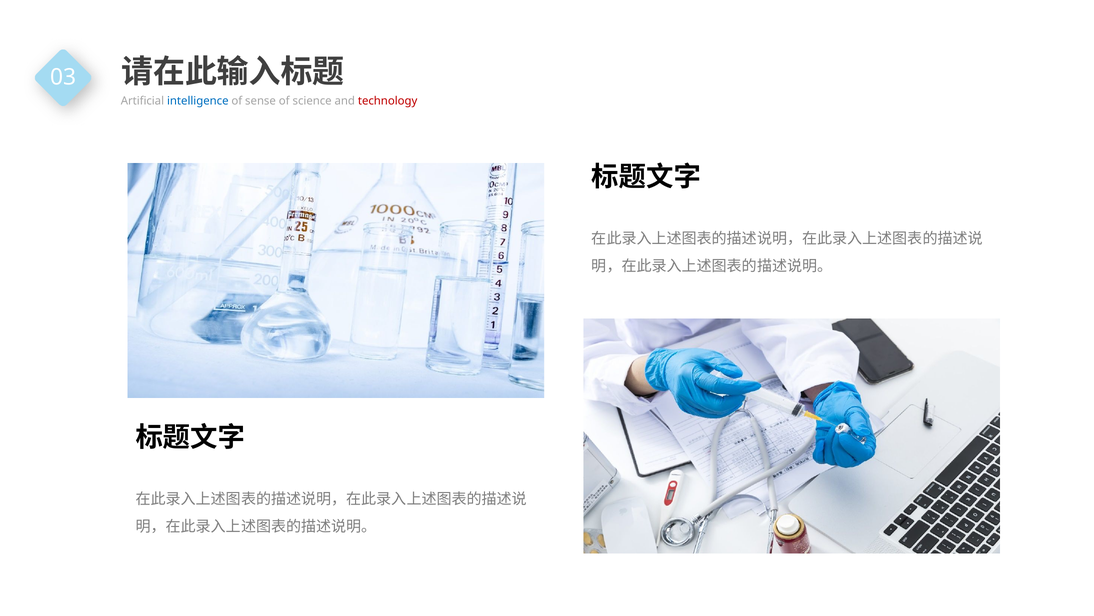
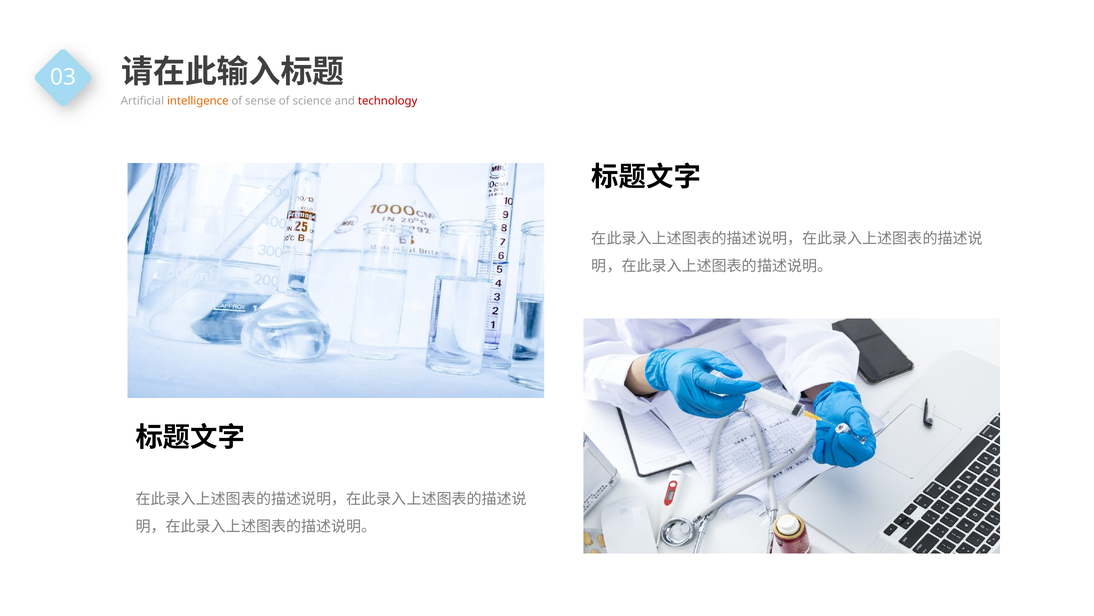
intelligence colour: blue -> orange
